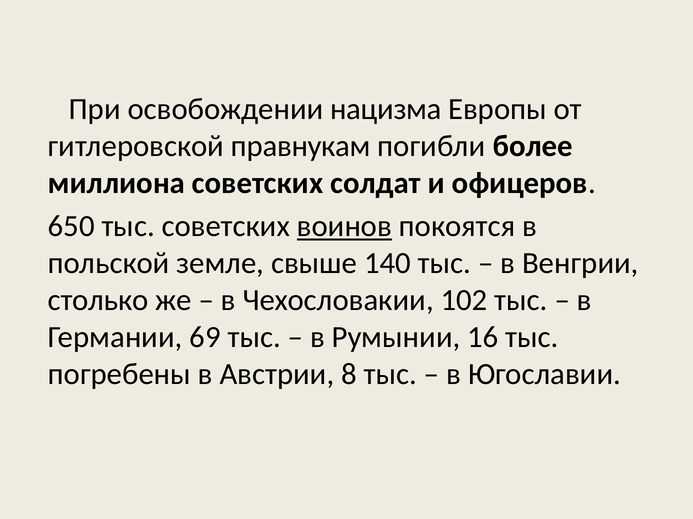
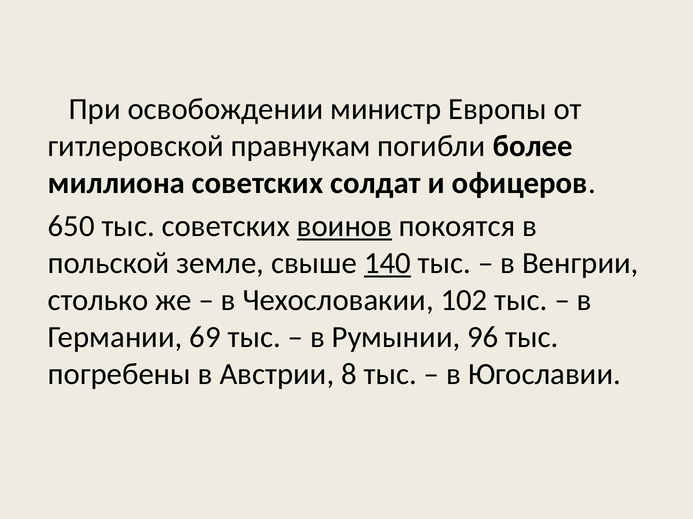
нацизма: нацизма -> министр
140 underline: none -> present
16: 16 -> 96
